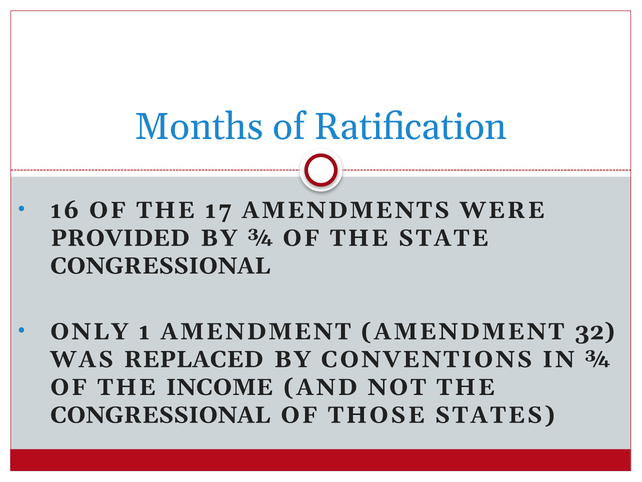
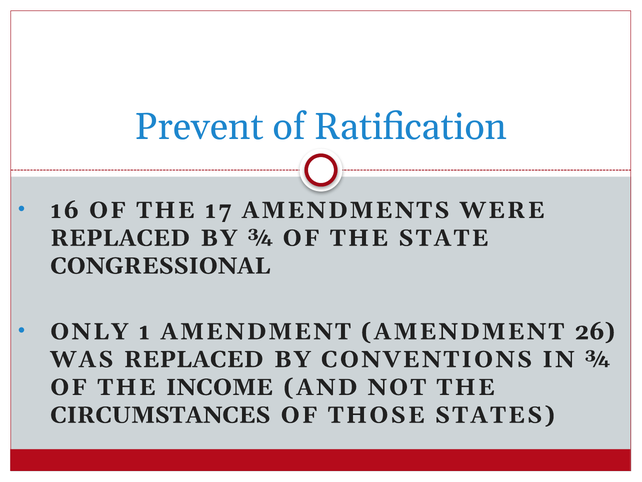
Months: Months -> Prevent
PROVIDED at (120, 238): PROVIDED -> REPLACED
32: 32 -> 26
CONGRESSIONAL at (160, 415): CONGRESSIONAL -> CIRCUMSTANCES
